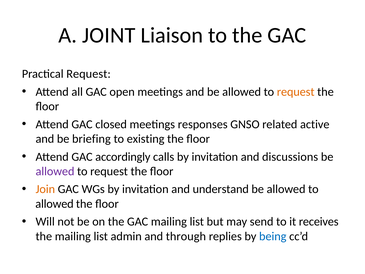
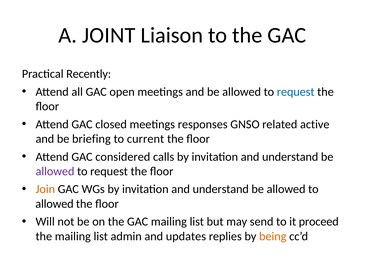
Practical Request: Request -> Recently
request at (296, 92) colour: orange -> blue
existing: existing -> current
accordingly: accordingly -> considered
discussions at (290, 157): discussions -> understand
receives: receives -> proceed
through: through -> updates
being colour: blue -> orange
